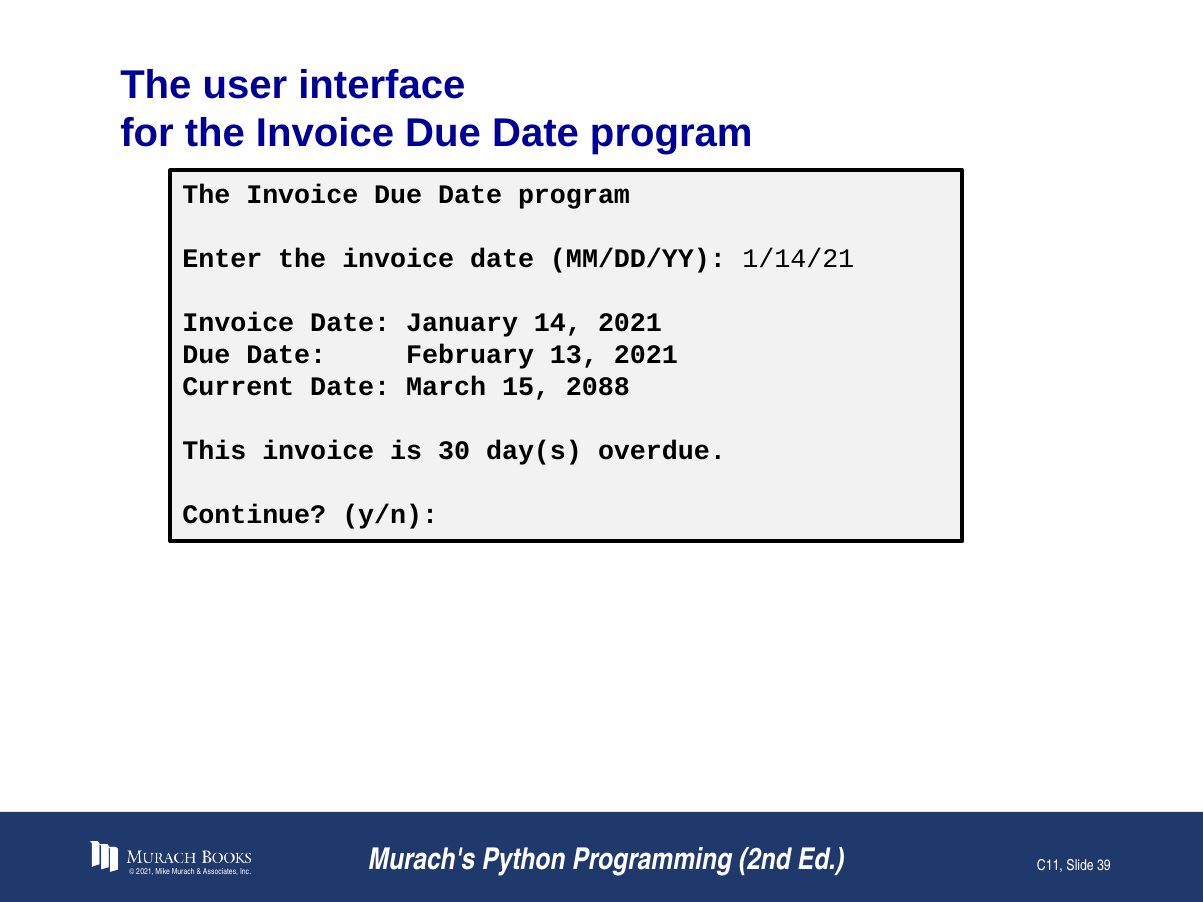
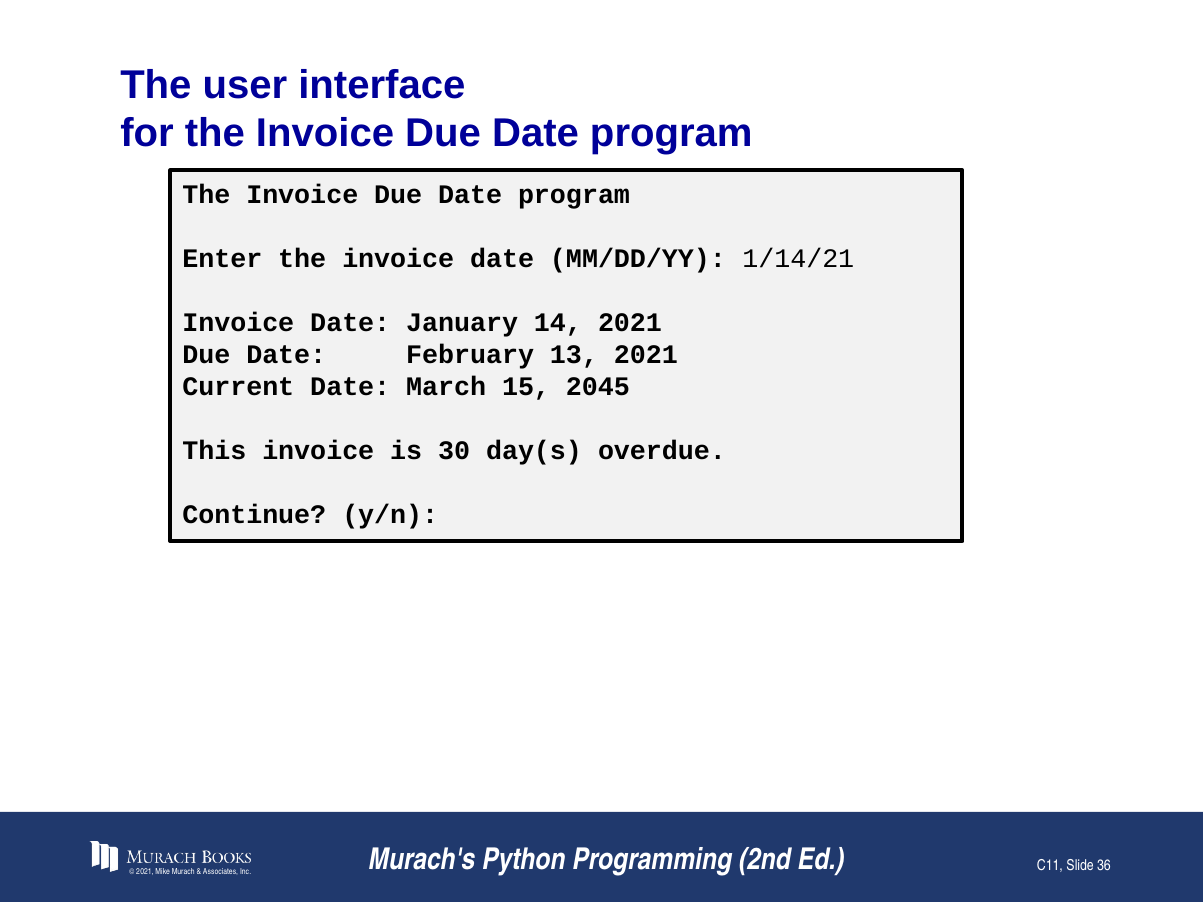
2088: 2088 -> 2045
39: 39 -> 36
